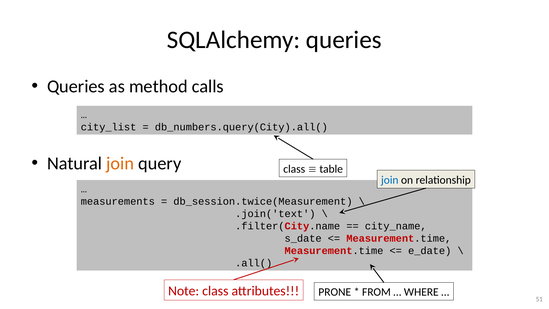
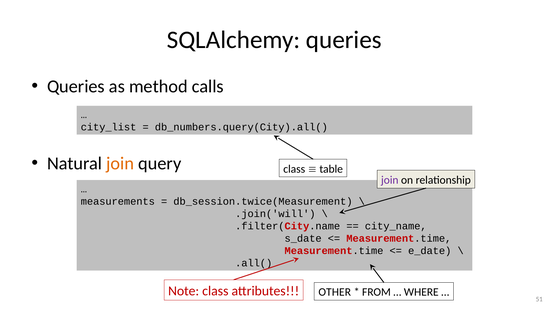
join at (390, 180) colour: blue -> purple
.join('text: .join('text -> .join('will
PRONE: PRONE -> OTHER
